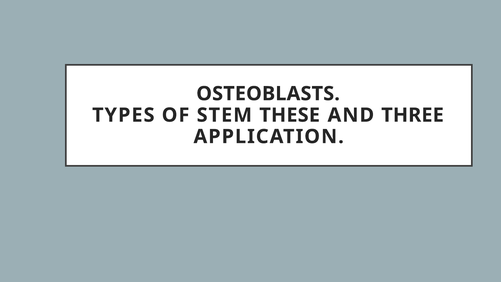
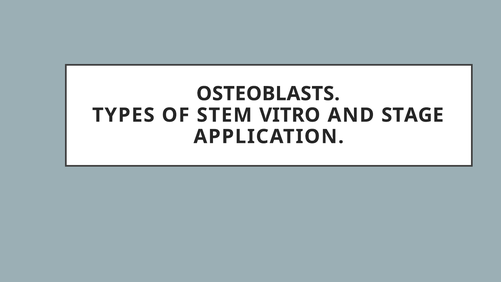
THESE: THESE -> VITRO
THREE: THREE -> STAGE
